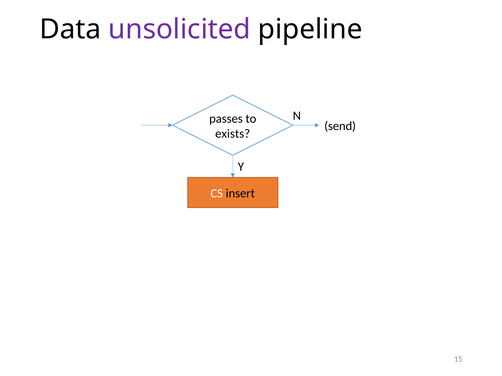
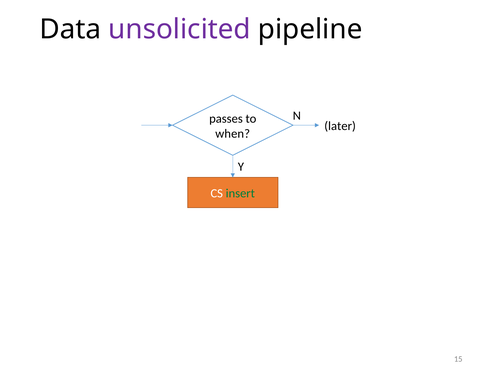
send: send -> later
exists: exists -> when
insert colour: black -> green
